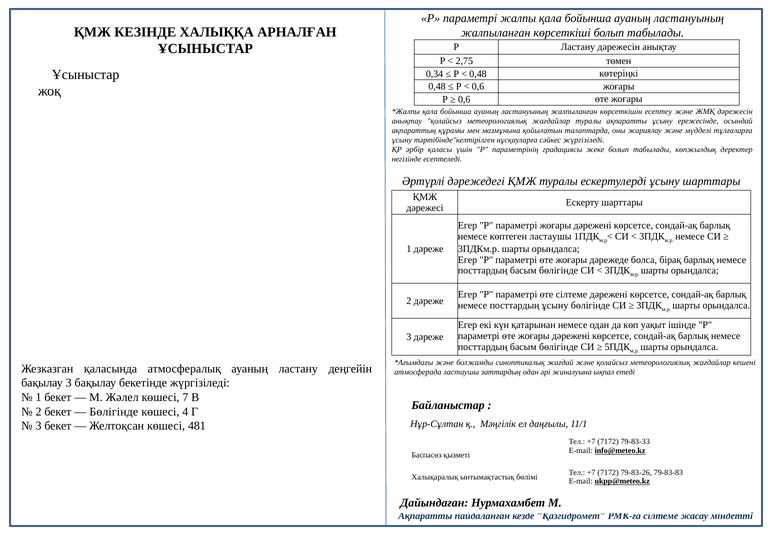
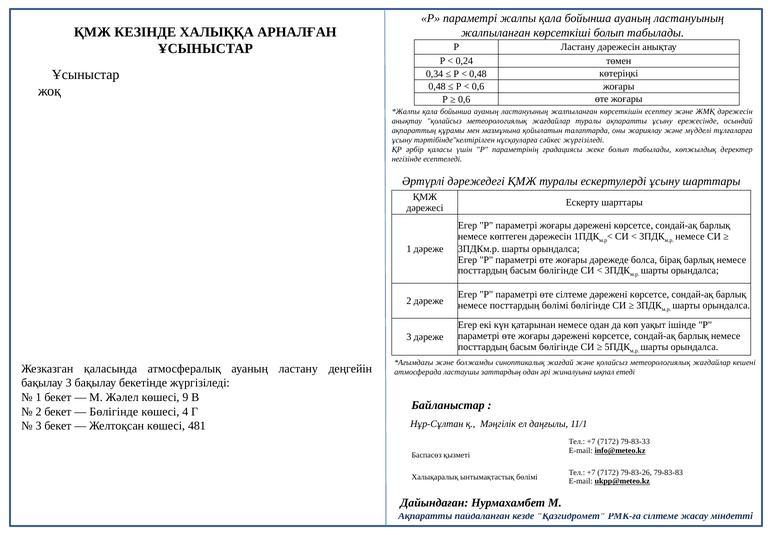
2,75: 2,75 -> 0,24
көптеген ластаушы: ластаушы -> дәрежесін
посттардың ұсыну: ұсыну -> бөлімі
7: 7 -> 9
